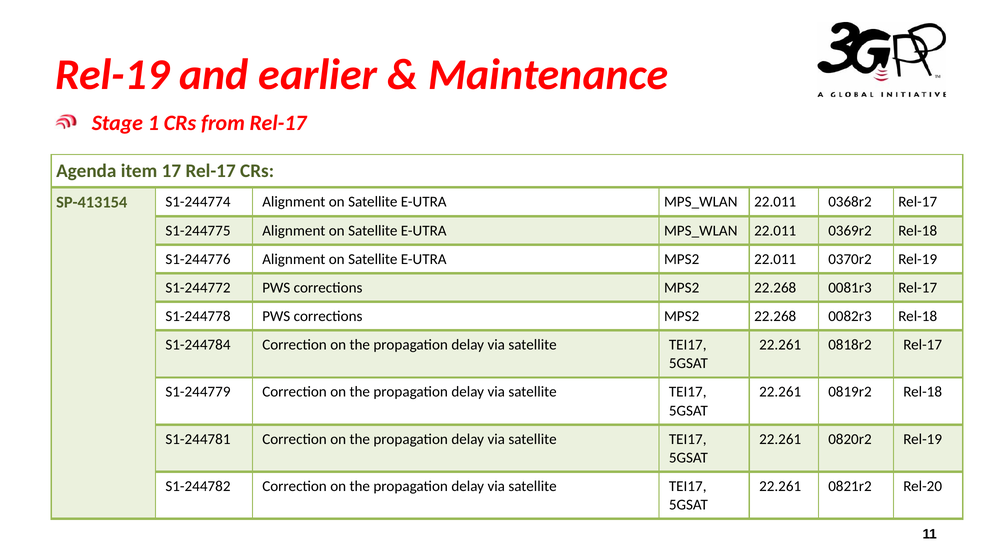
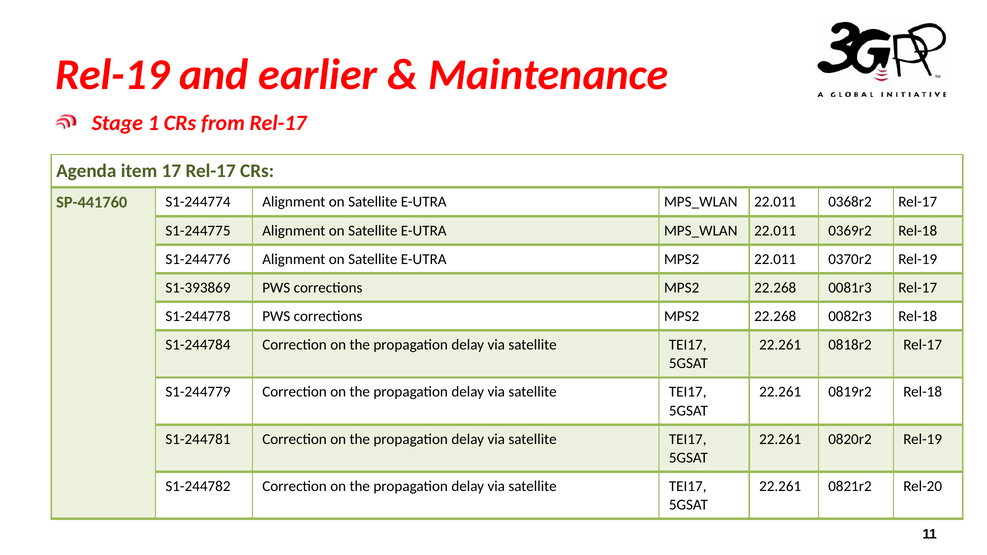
SP-413154: SP-413154 -> SP-441760
S1-244772: S1-244772 -> S1-393869
